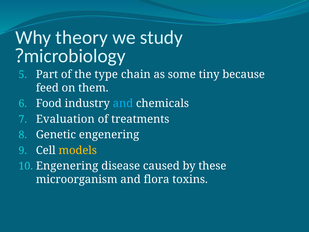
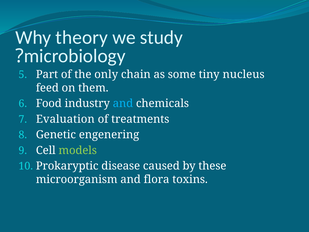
type: type -> only
because: because -> nucleus
models colour: yellow -> light green
Engenering at (67, 166): Engenering -> Prokaryptic
